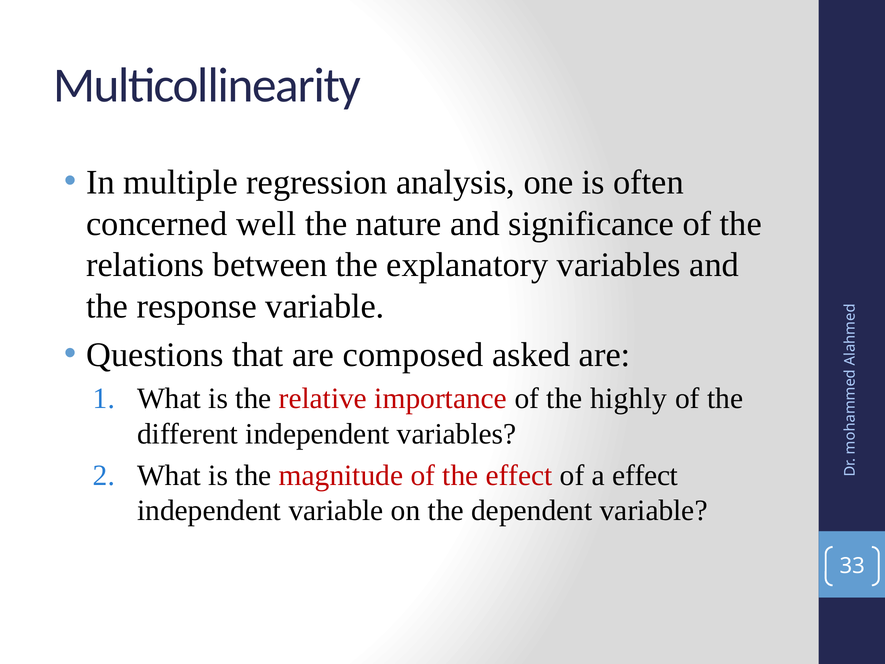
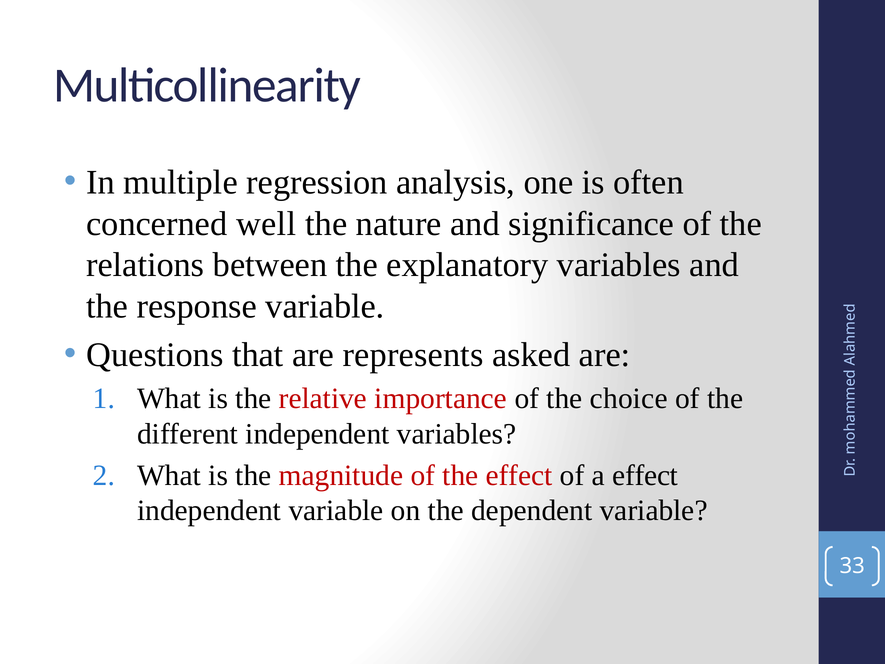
composed: composed -> represents
highly: highly -> choice
